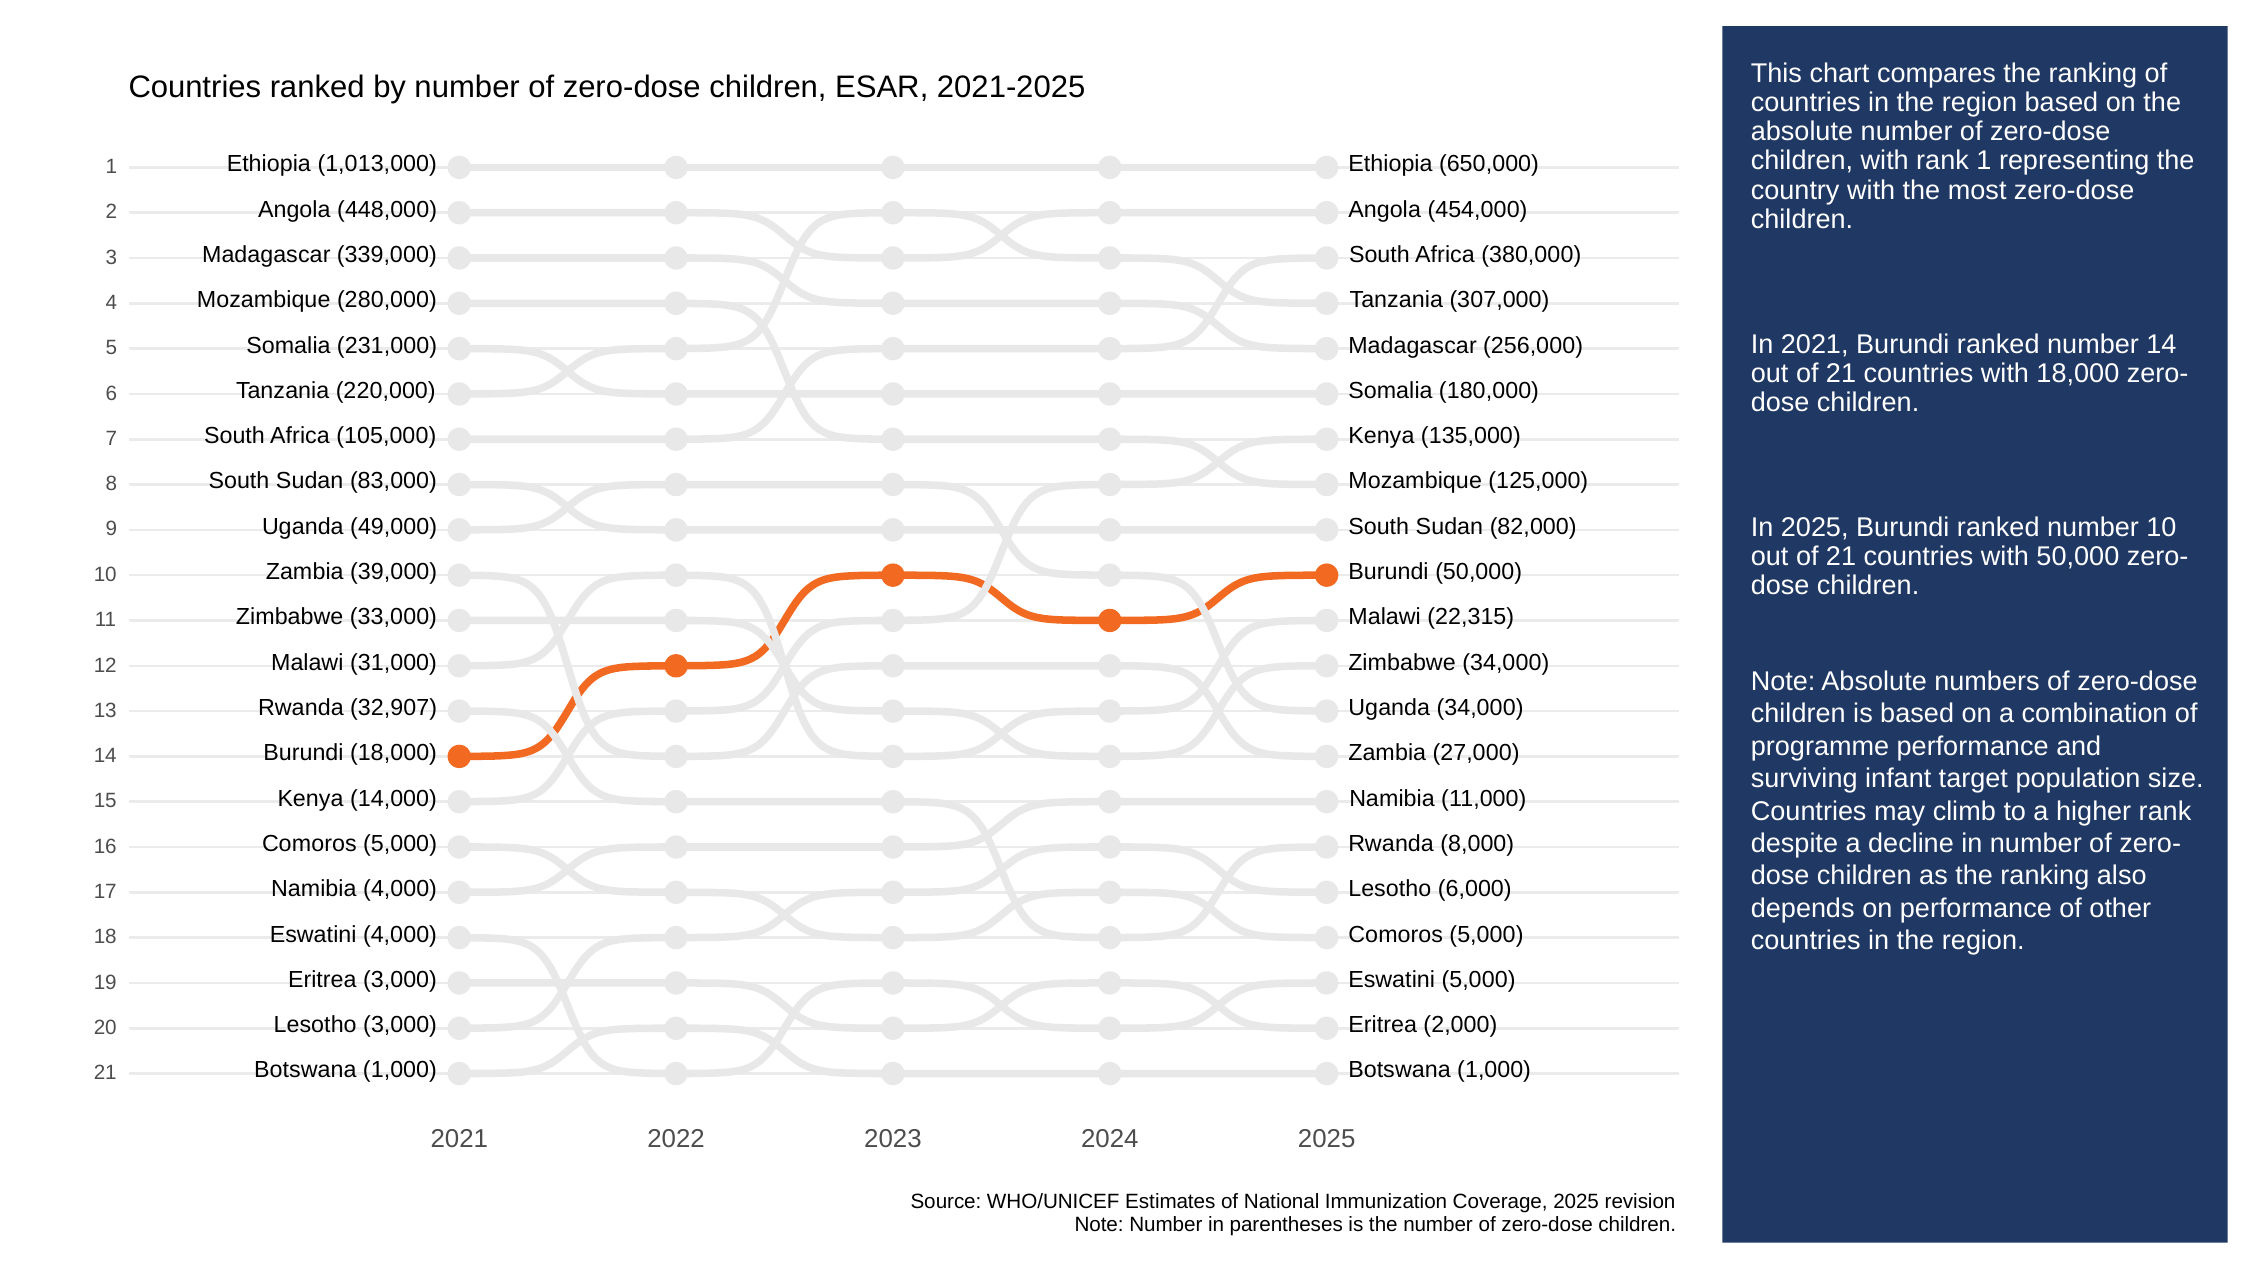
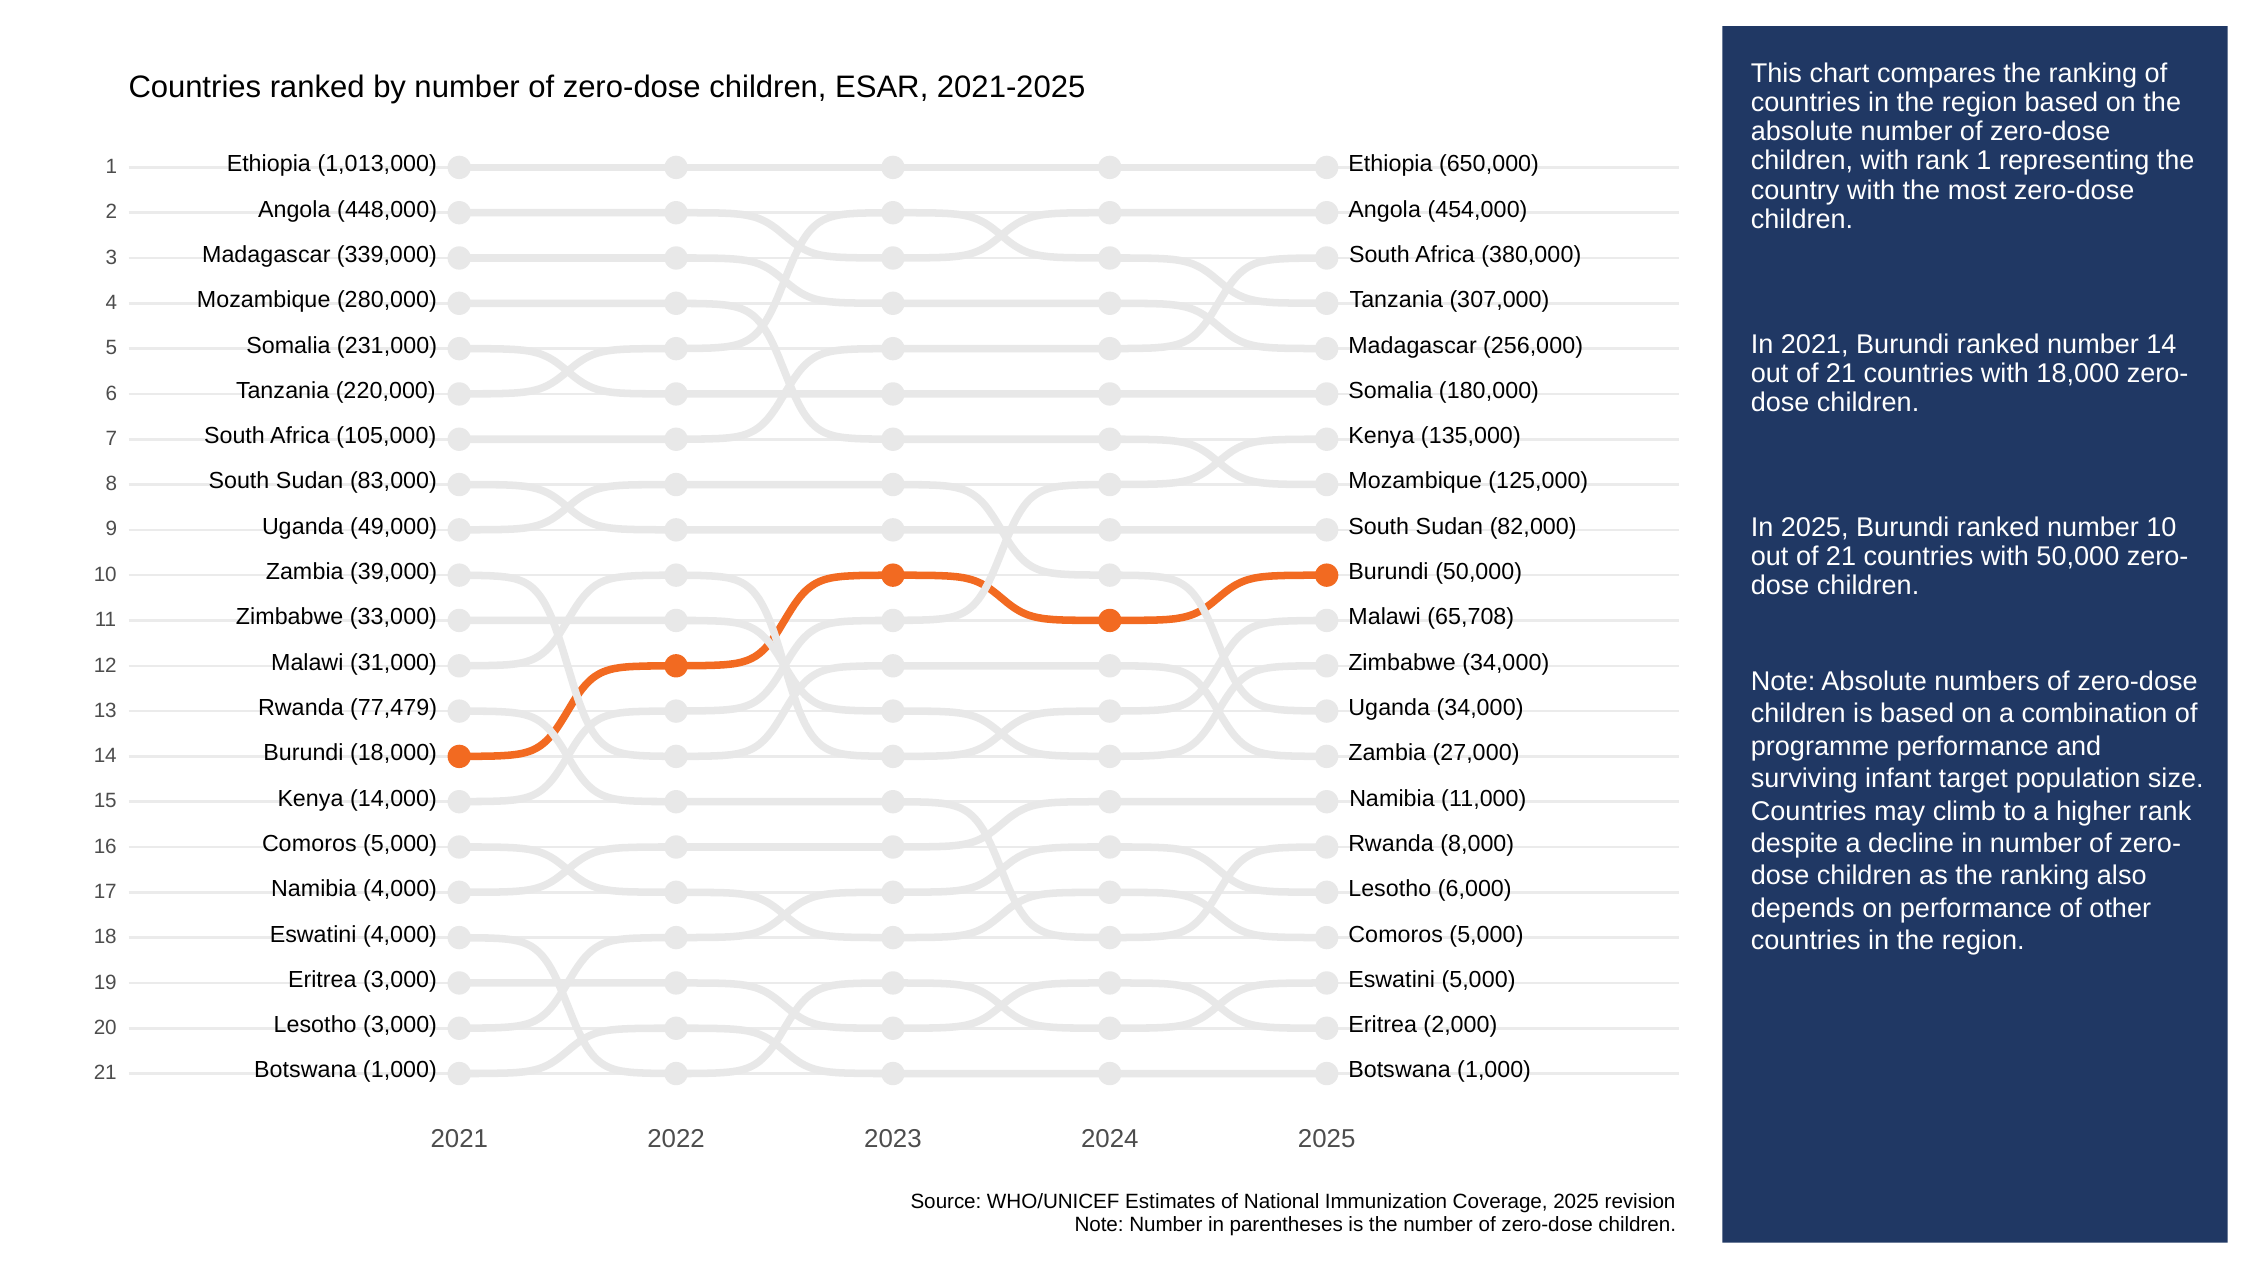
22,315: 22,315 -> 65,708
32,907: 32,907 -> 77,479
